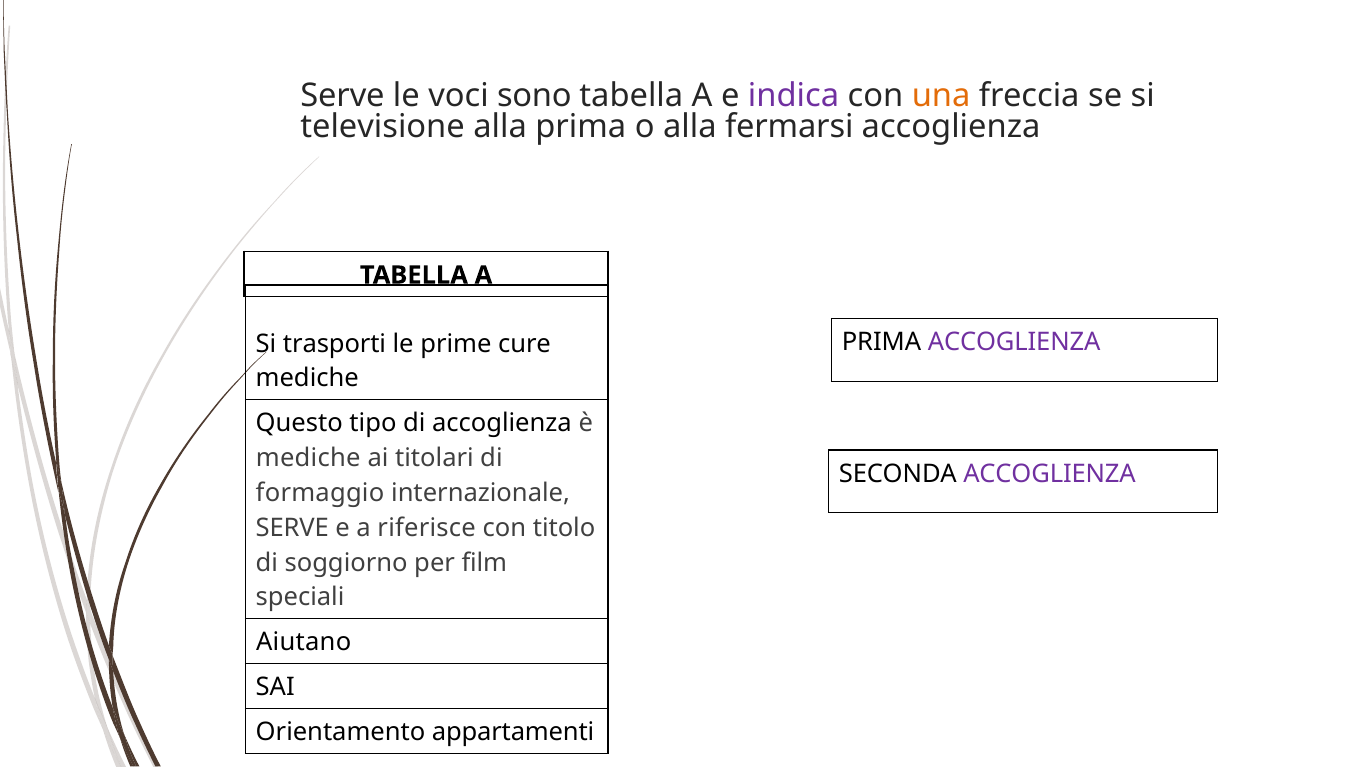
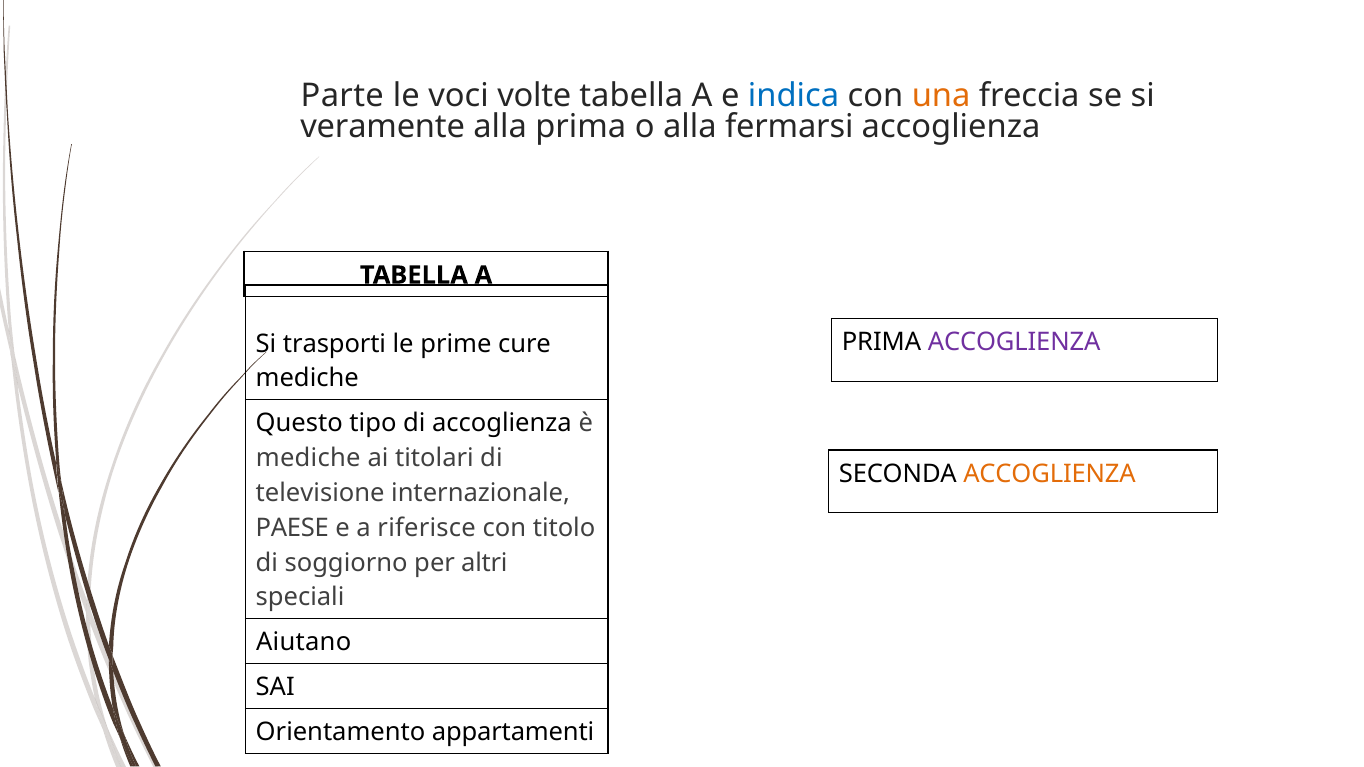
Serve at (343, 96): Serve -> Parte
sono: sono -> volte
indica colour: purple -> blue
televisione: televisione -> veramente
ACCOGLIENZA at (1049, 474) colour: purple -> orange
formaggio: formaggio -> televisione
SERVE at (292, 528): SERVE -> PAESE
film: film -> altri
